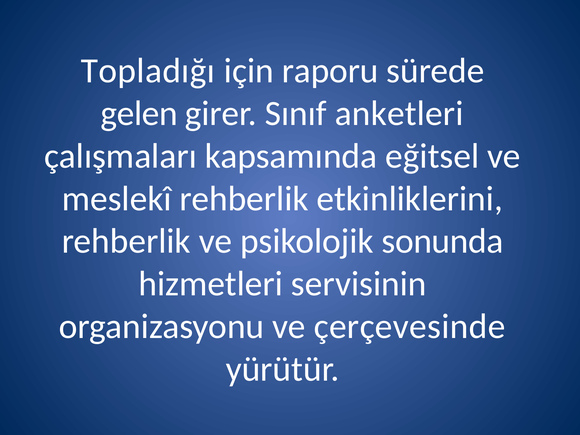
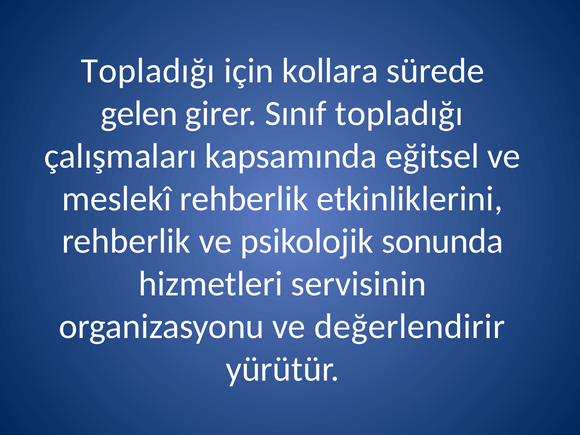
raporu: raporu -> kollara
Sınıf anketleri: anketleri -> topladığı
çerçevesinde: çerçevesinde -> değerlendirir
